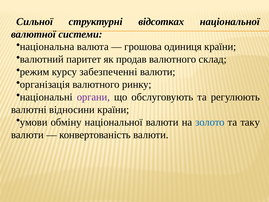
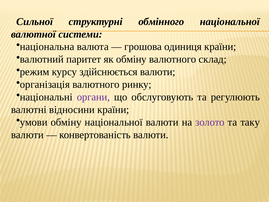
відсотках: відсотках -> обмінного
як продав: продав -> обміну
забезпеченні: забезпеченні -> здійснюється
золото colour: blue -> purple
